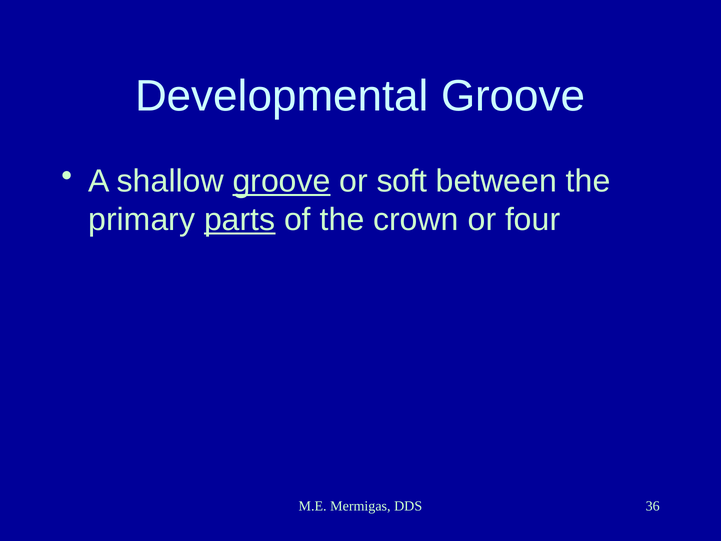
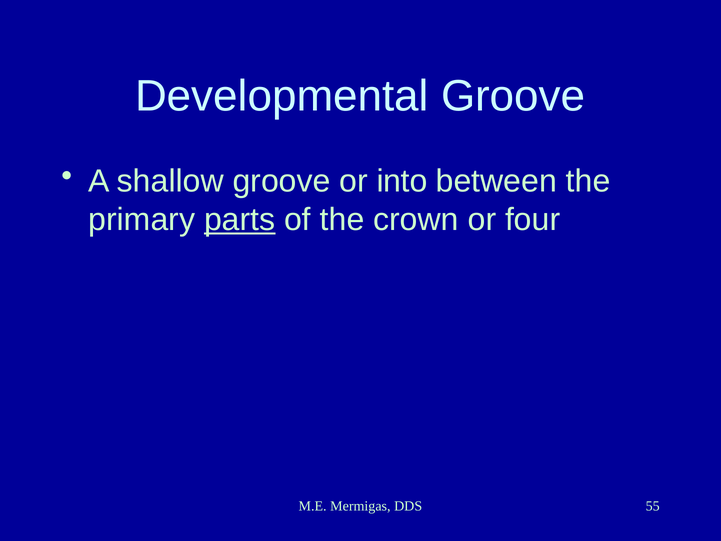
groove at (282, 181) underline: present -> none
soft: soft -> into
36: 36 -> 55
